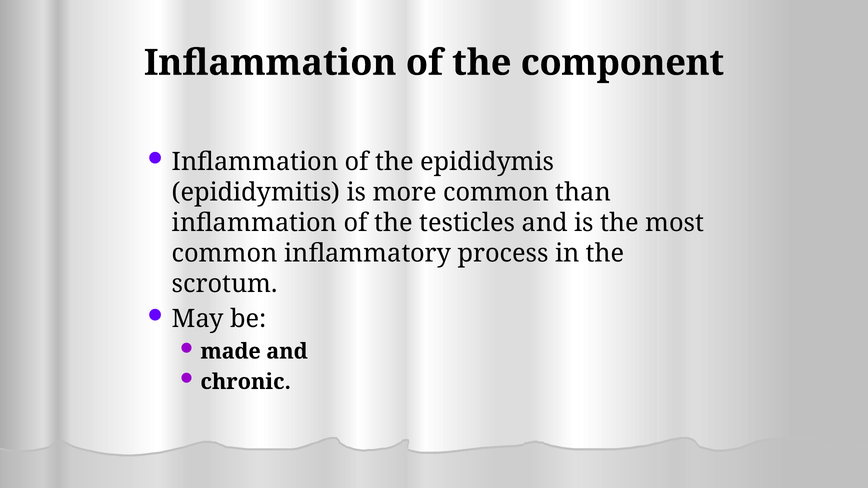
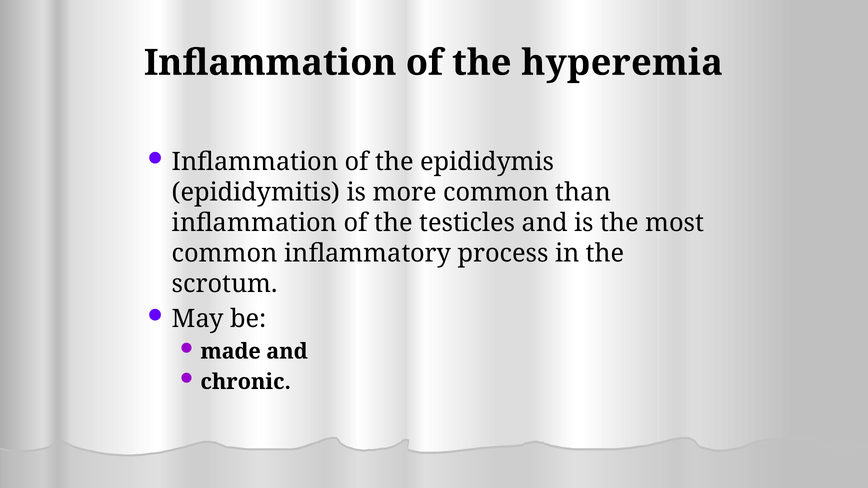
component: component -> hyperemia
